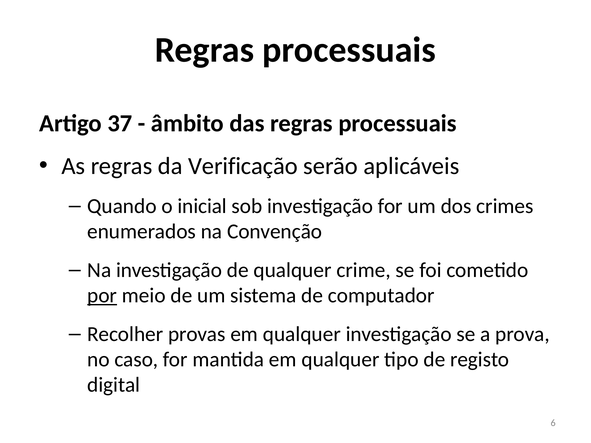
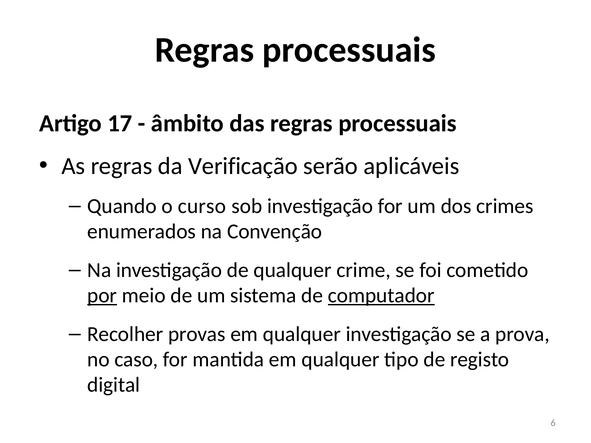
37: 37 -> 17
inicial: inicial -> curso
computador underline: none -> present
